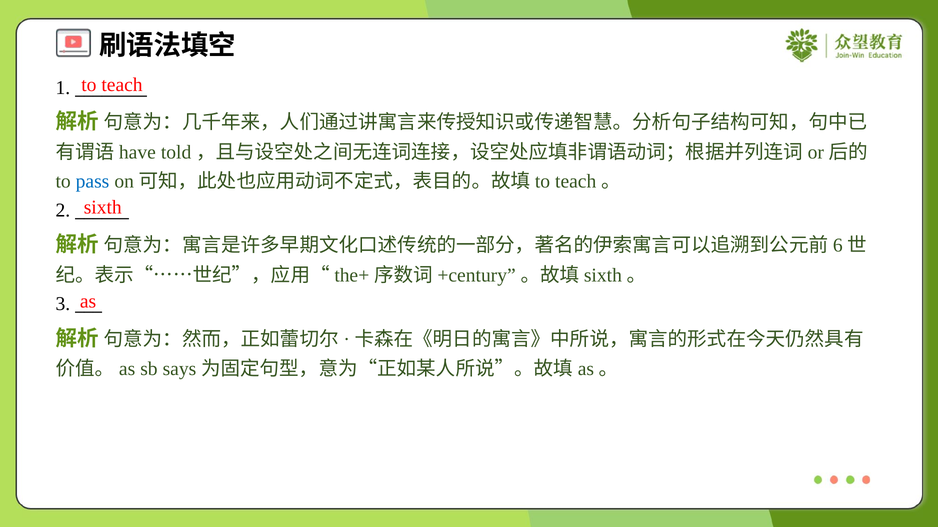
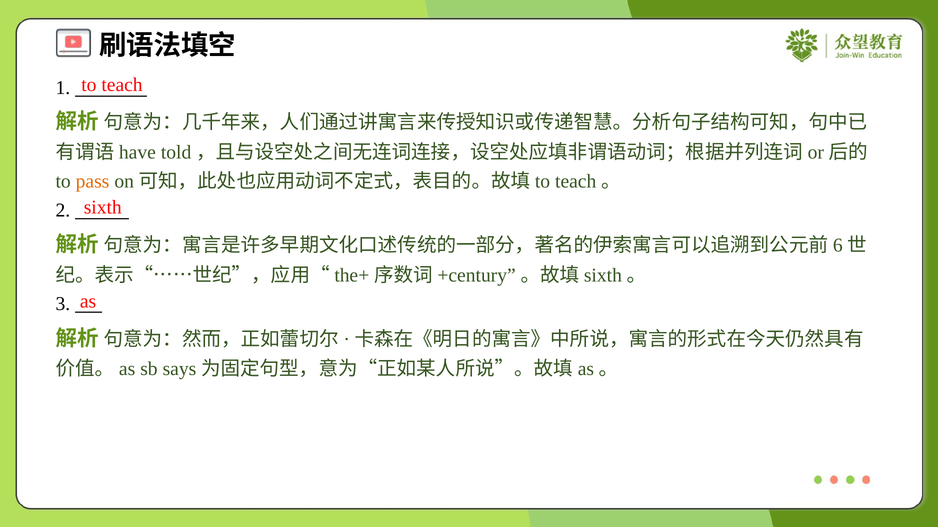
pass colour: blue -> orange
